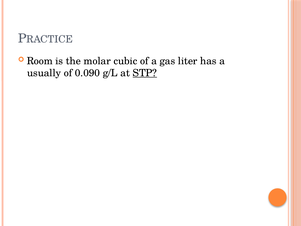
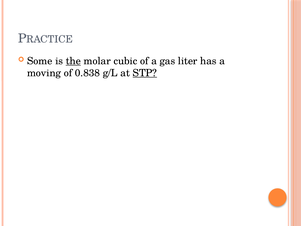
Room: Room -> Some
the underline: none -> present
usually: usually -> moving
0.090: 0.090 -> 0.838
